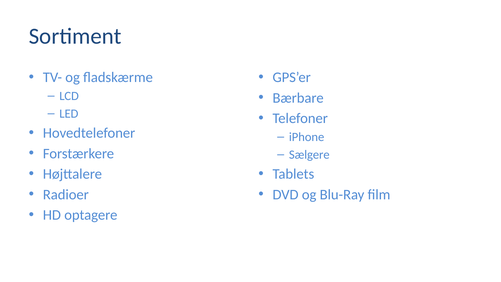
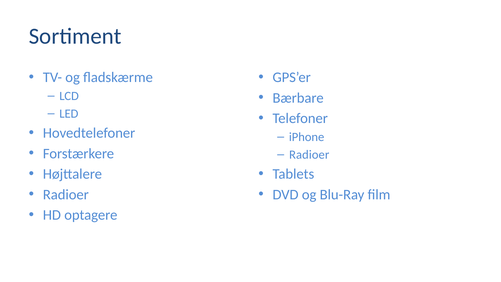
Sælgere at (309, 155): Sælgere -> Radioer
